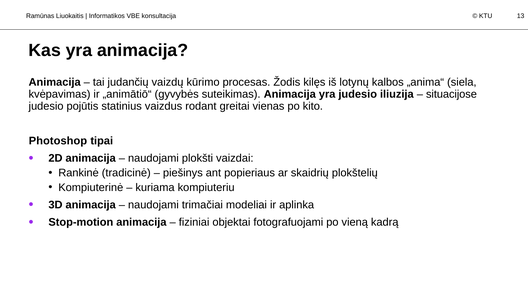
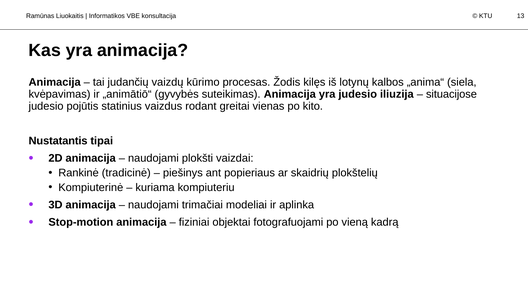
Photoshop: Photoshop -> Nustatantis
